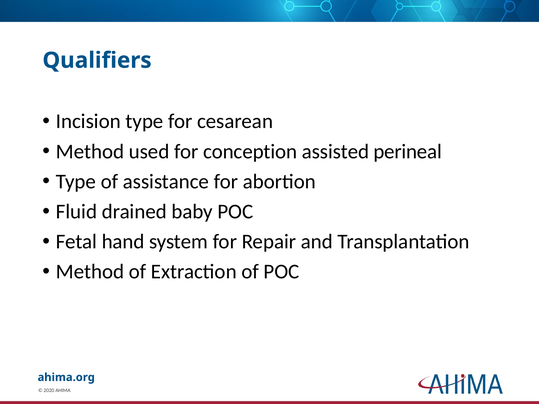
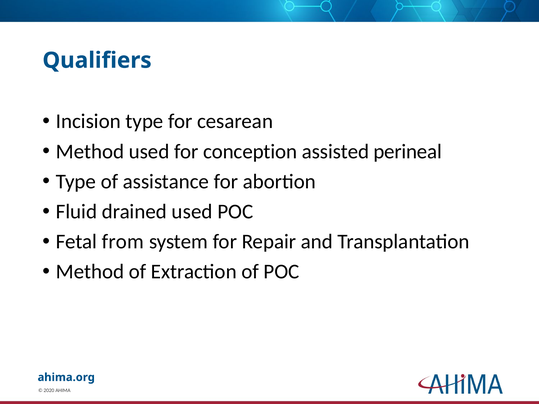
drained baby: baby -> used
hand: hand -> from
